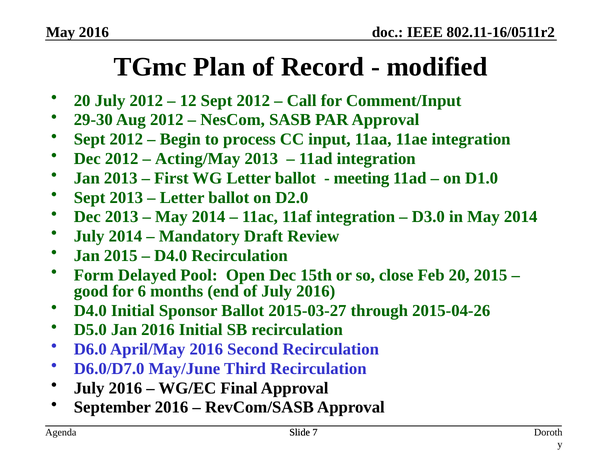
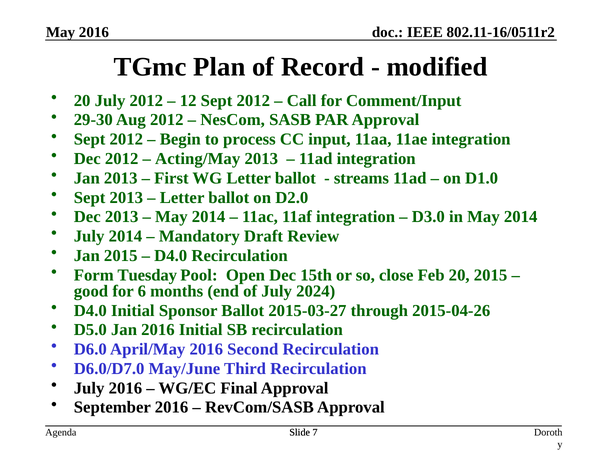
meeting: meeting -> streams
Delayed: Delayed -> Tuesday
of July 2016: 2016 -> 2024
